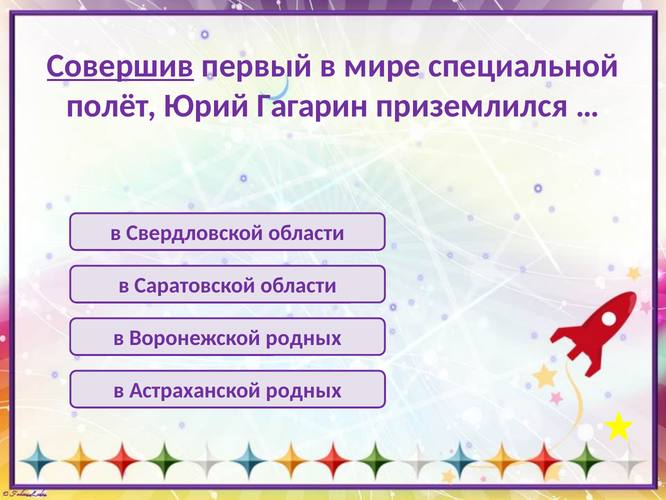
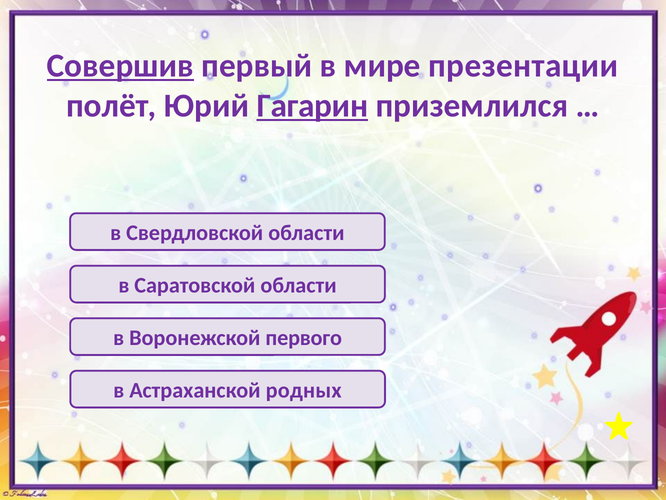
специальной: специальной -> презентации
Гагарин underline: none -> present
Воронежской родных: родных -> первого
